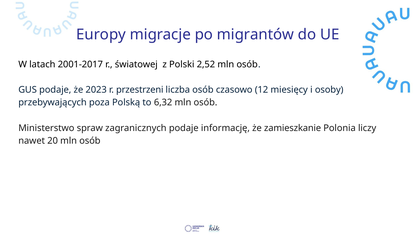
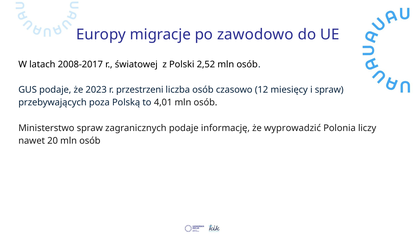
migrantów: migrantów -> zawodowo
2001-2017: 2001-2017 -> 2008-2017
i osoby: osoby -> spraw
6,32: 6,32 -> 4,01
zamieszkanie: zamieszkanie -> wyprowadzić
